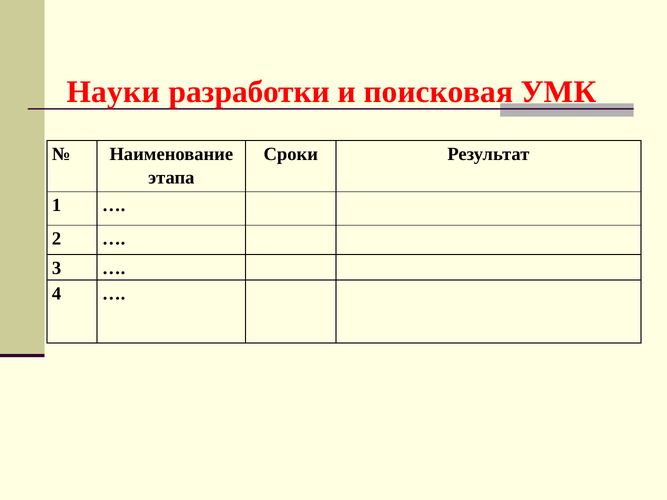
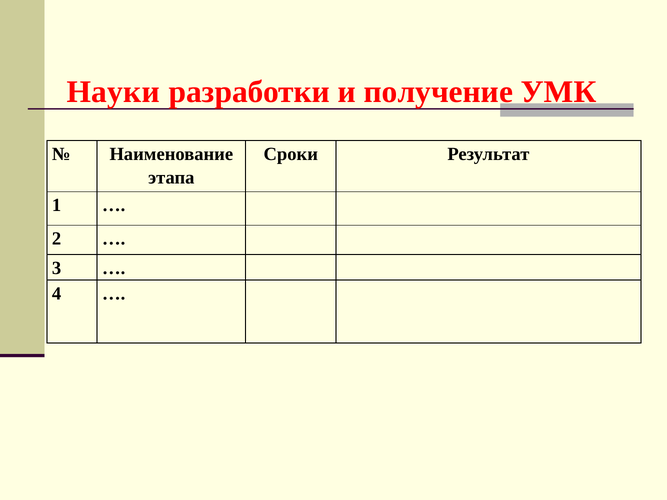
поисковая: поисковая -> получение
